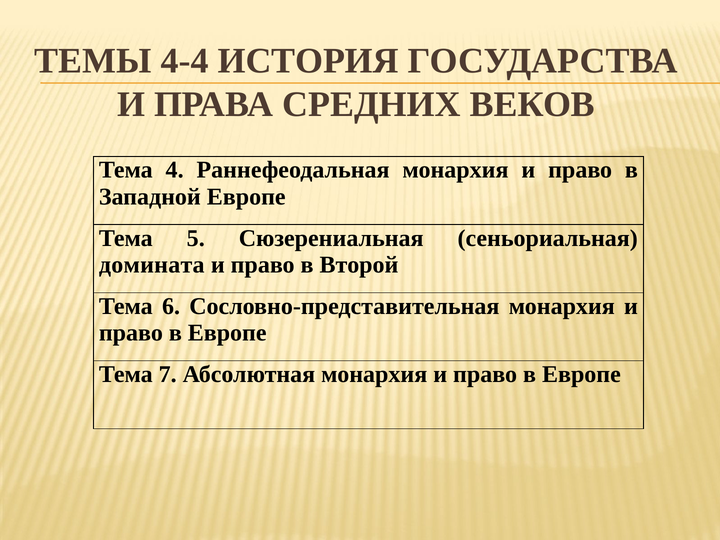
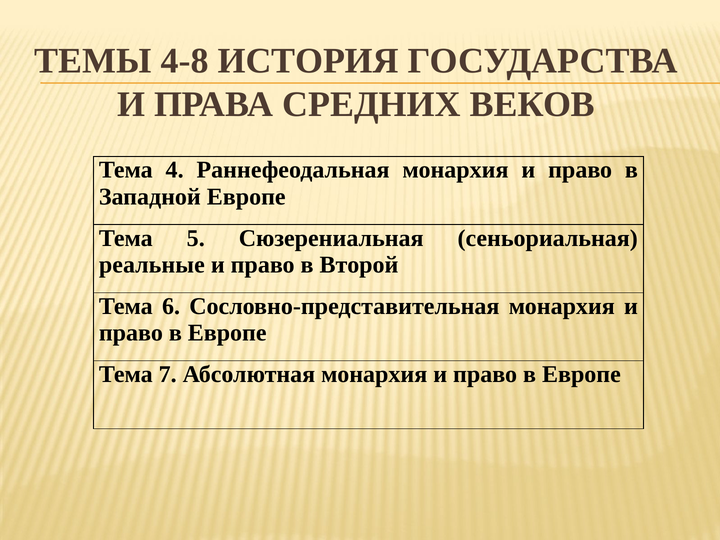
4-4: 4-4 -> 4-8
домината: домината -> реальные
